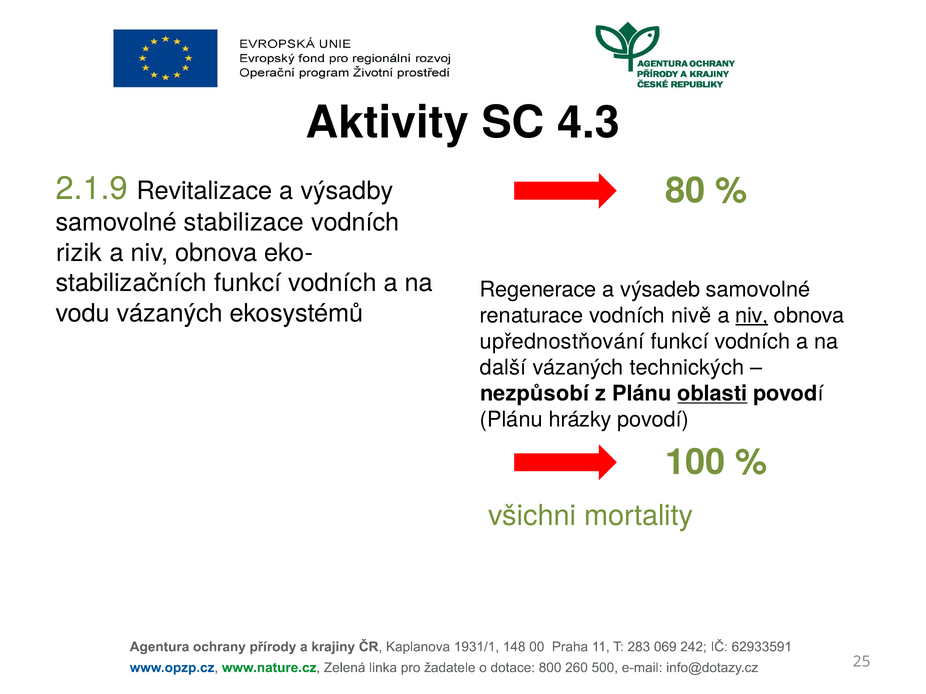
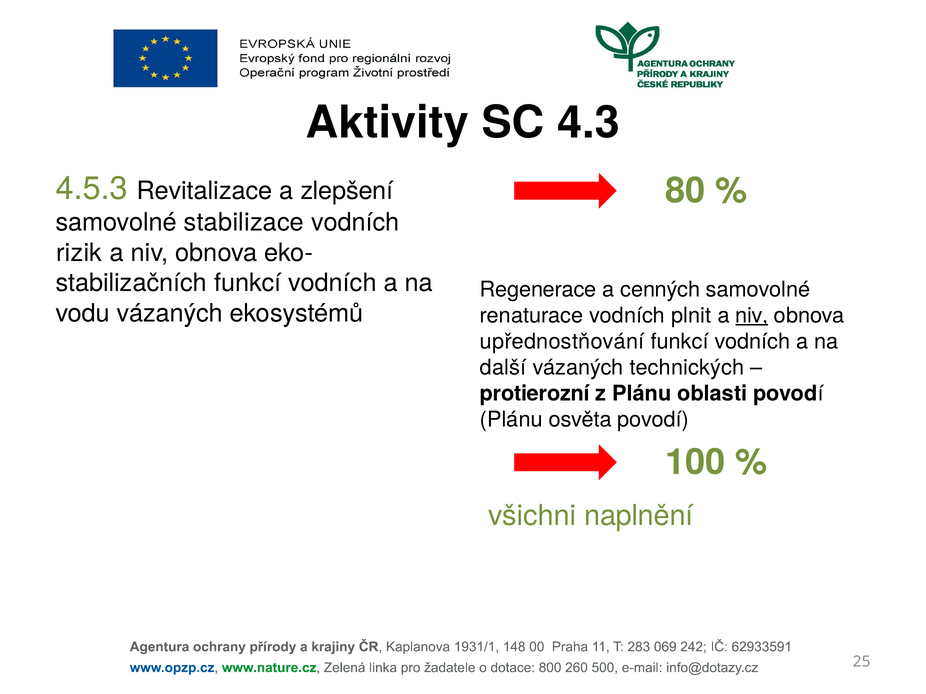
2.1.9: 2.1.9 -> 4.5.3
výsadby: výsadby -> zlepšení
výsadeb: výsadeb -> cenných
nivě: nivě -> plnit
nezpůsobí: nezpůsobí -> protierozní
oblasti underline: present -> none
hrázky: hrázky -> osvěta
mortality: mortality -> naplnění
